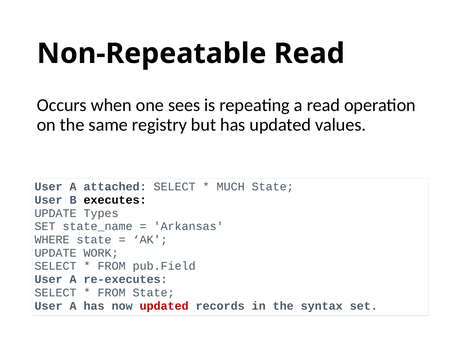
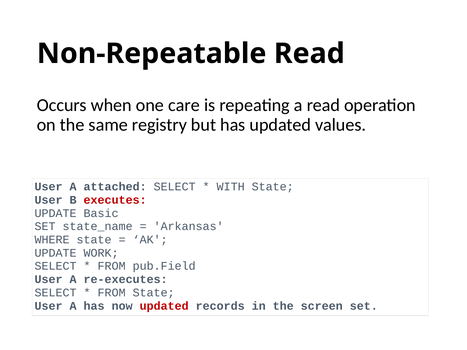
sees: sees -> care
MUCH: MUCH -> WITH
executes colour: black -> red
Types: Types -> Basic
syntax: syntax -> screen
